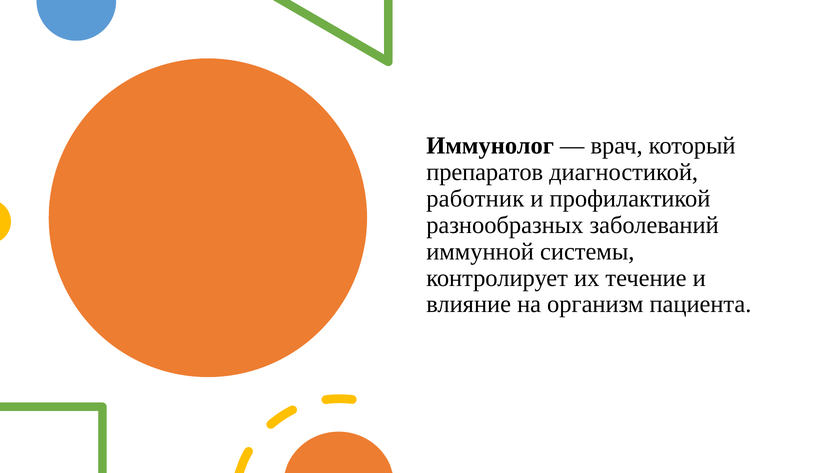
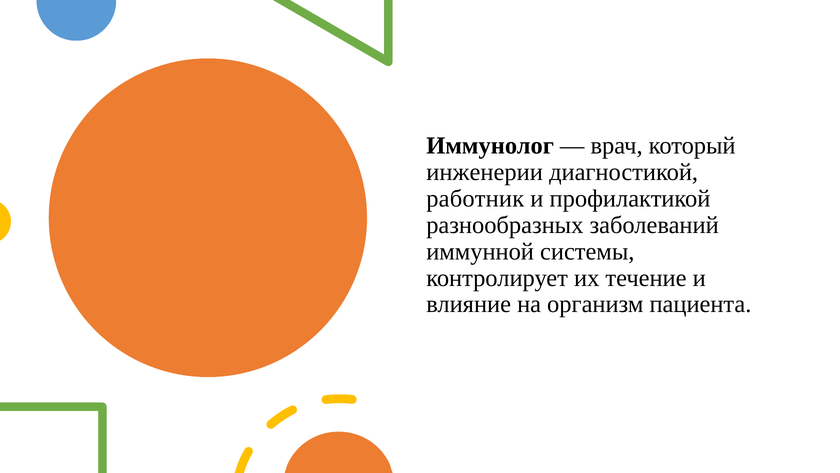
препаратов: препаратов -> инженерии
